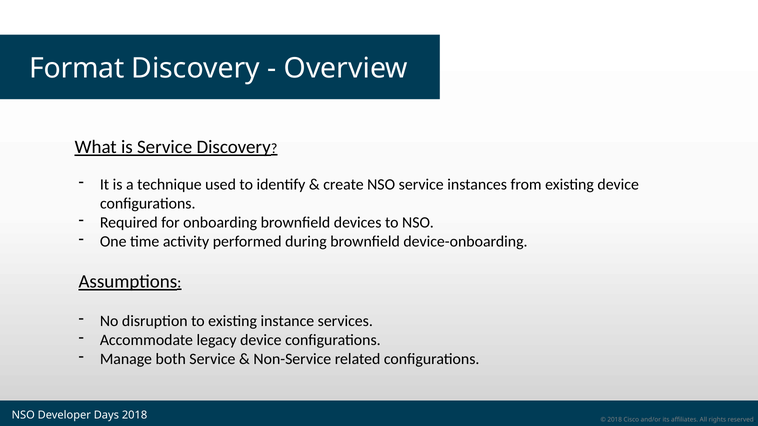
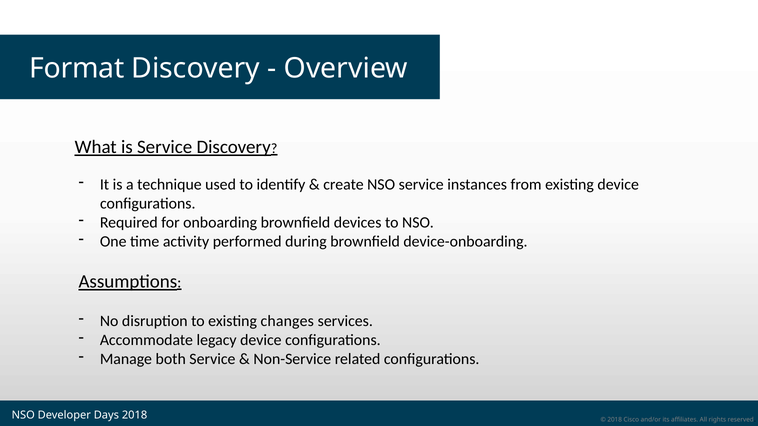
instance: instance -> changes
